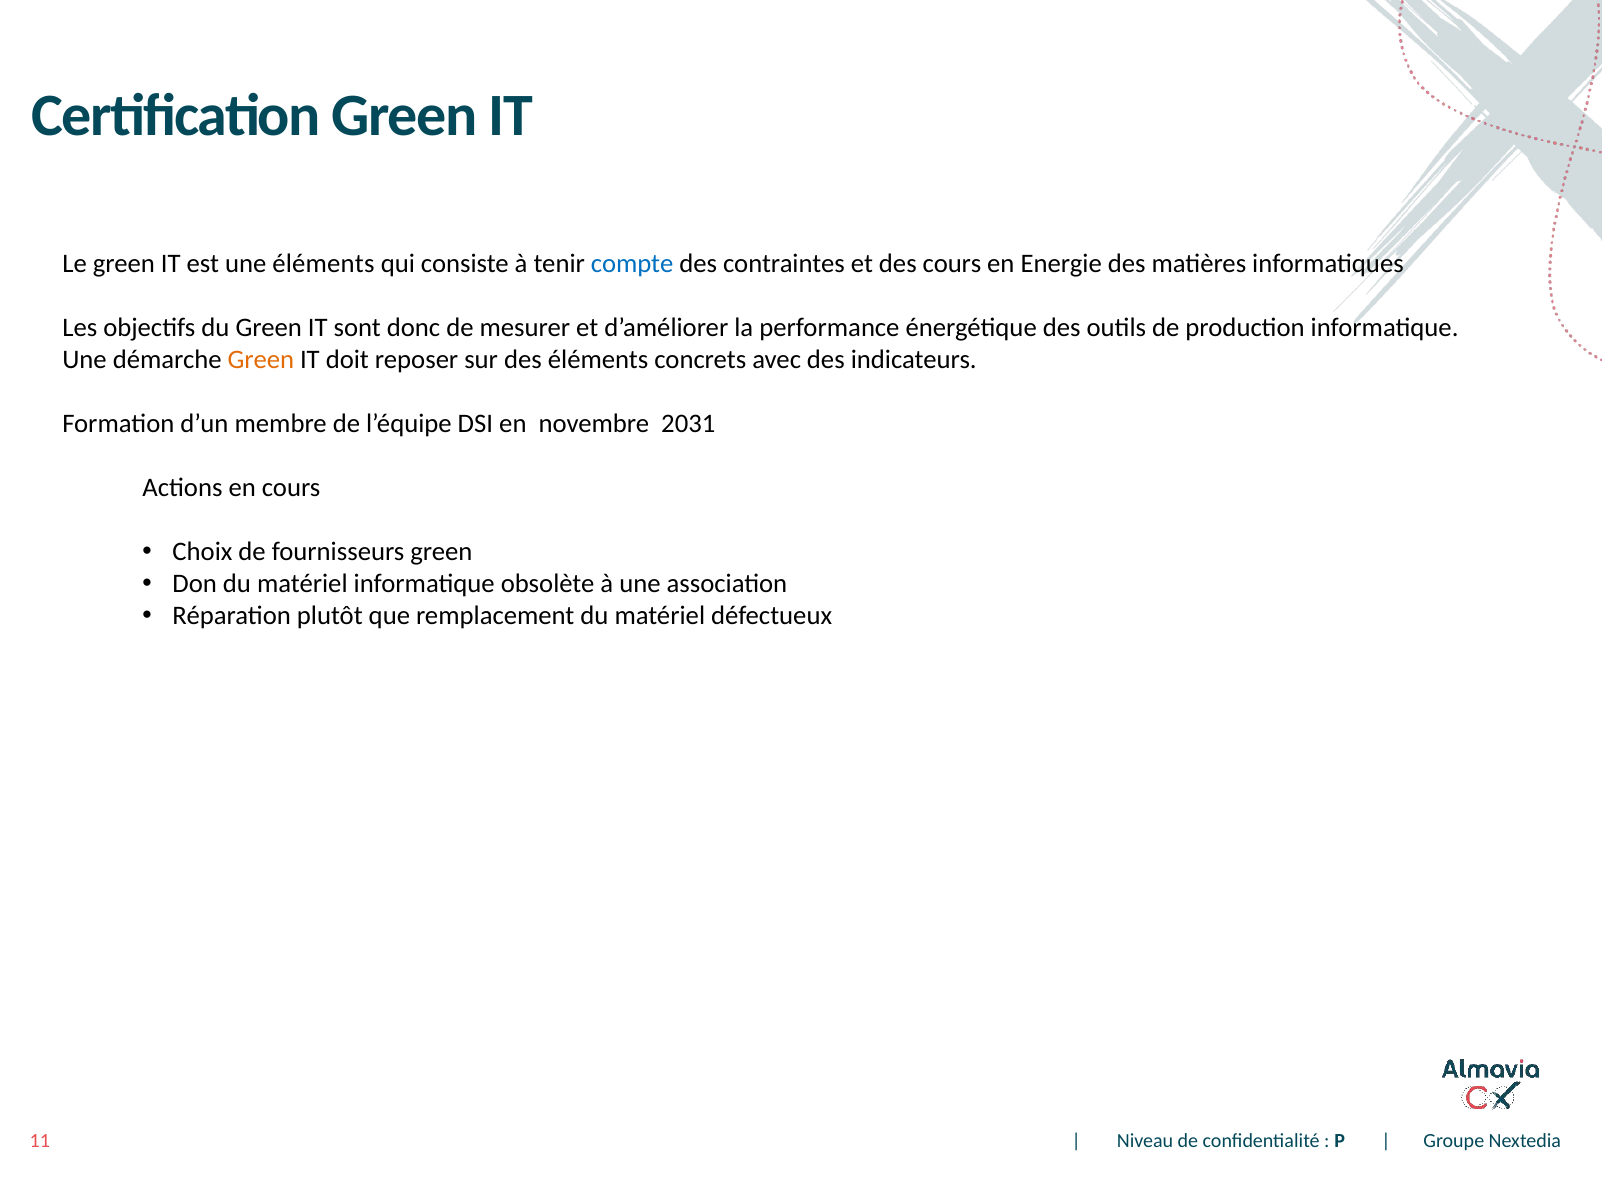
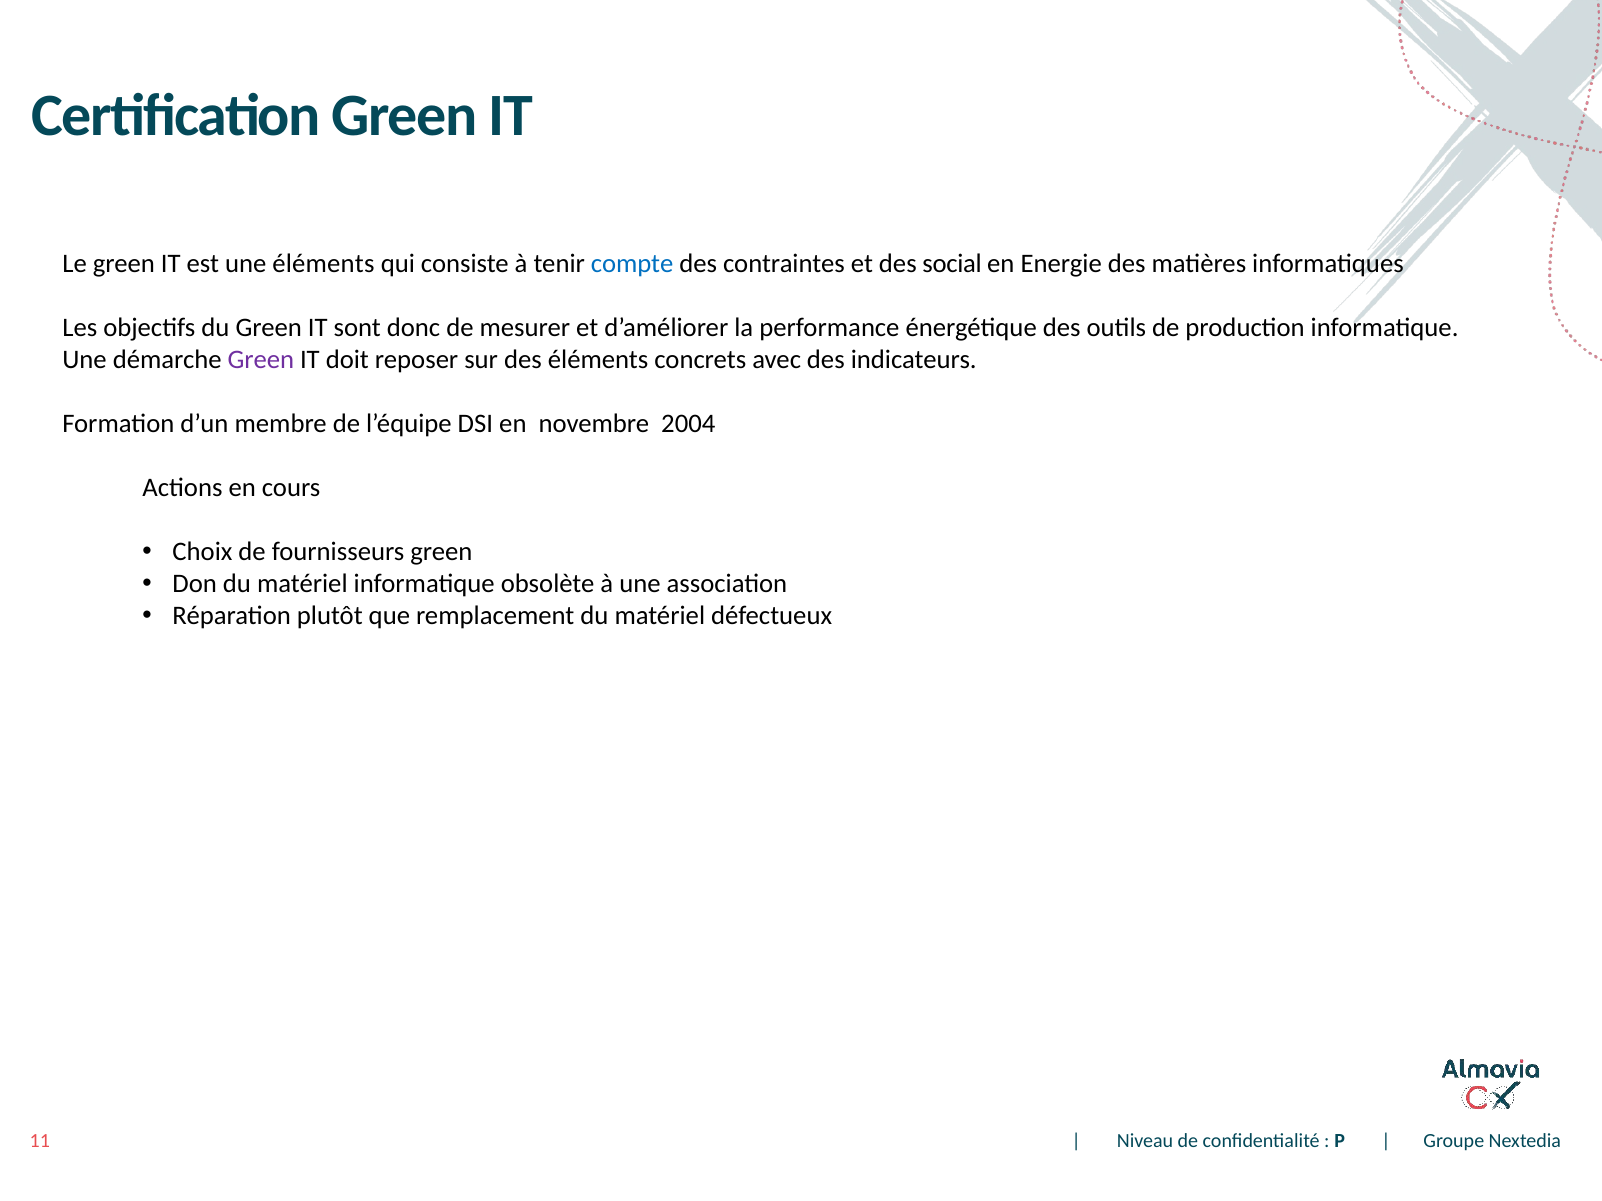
des cours: cours -> social
Green at (261, 360) colour: orange -> purple
2031: 2031 -> 2004
